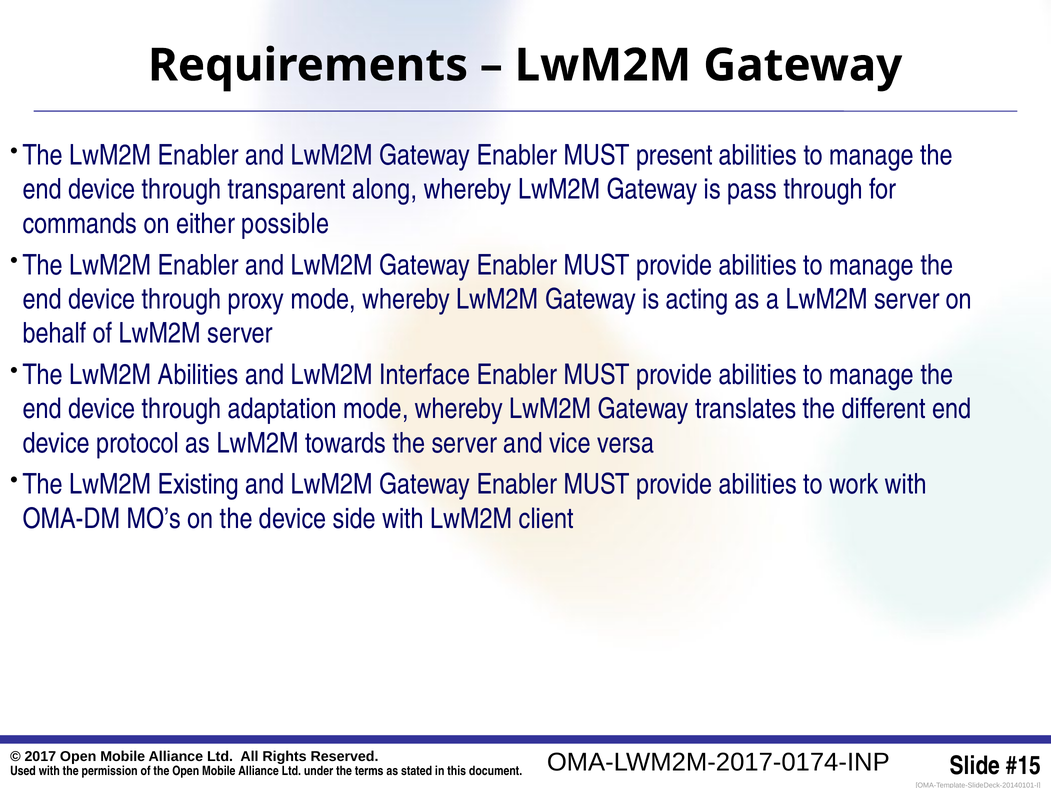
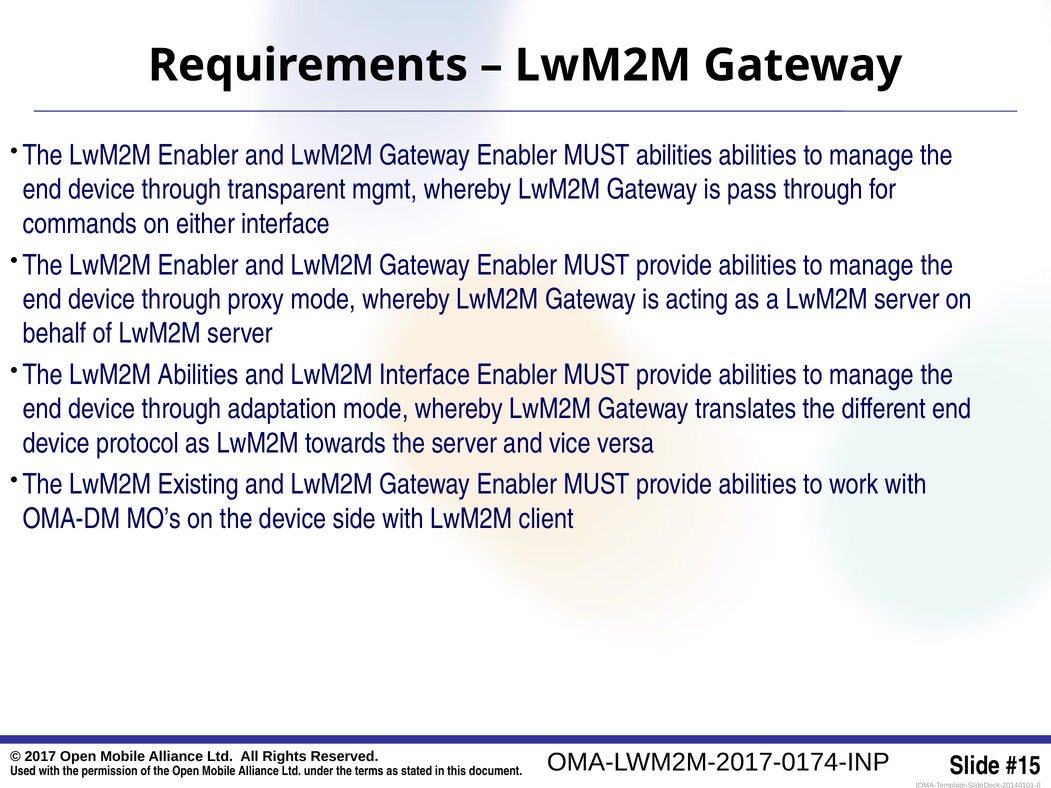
MUST present: present -> abilities
along: along -> mgmt
either possible: possible -> interface
